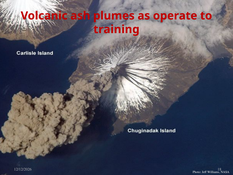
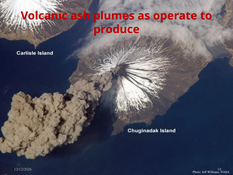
training: training -> produce
